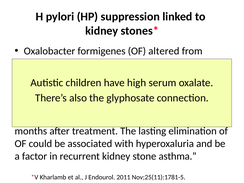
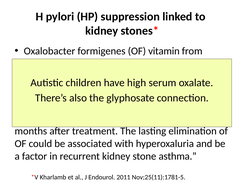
altered: altered -> vitamin
